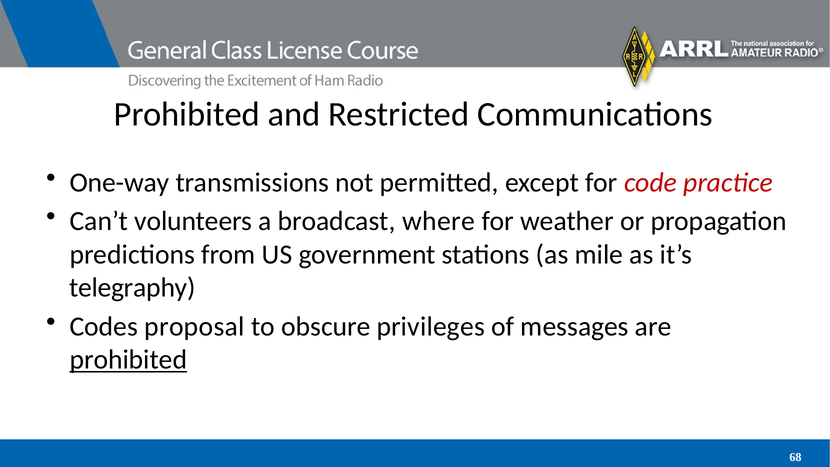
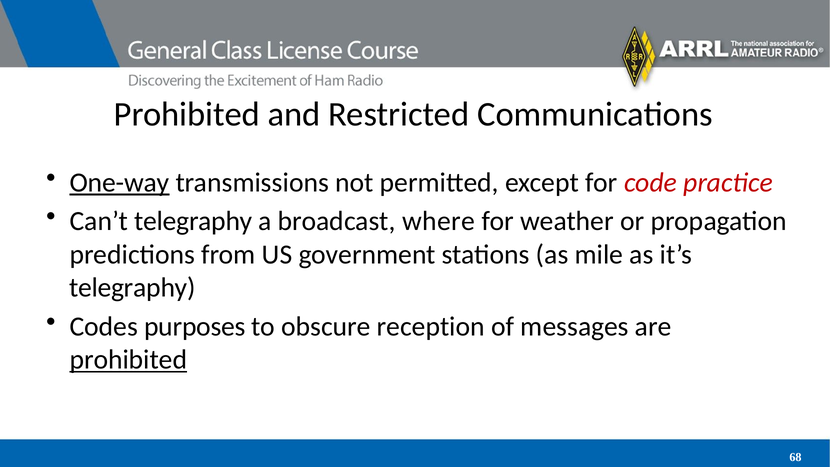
One-way underline: none -> present
Can’t volunteers: volunteers -> telegraphy
proposal: proposal -> purposes
privileges: privileges -> reception
